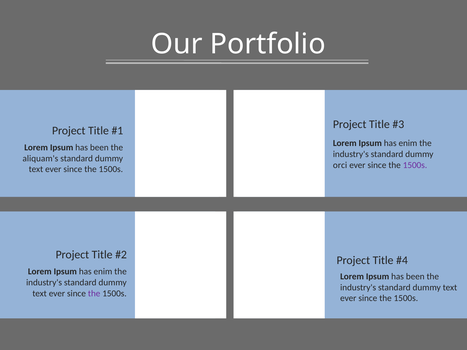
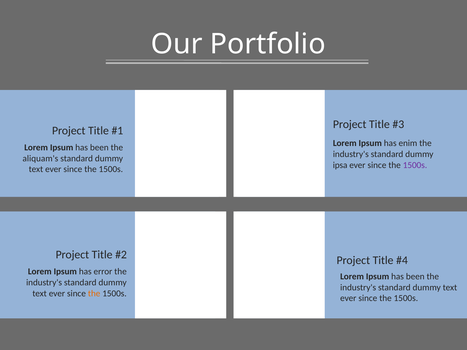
orci: orci -> ipsa
enim at (103, 272): enim -> error
the at (94, 294) colour: purple -> orange
